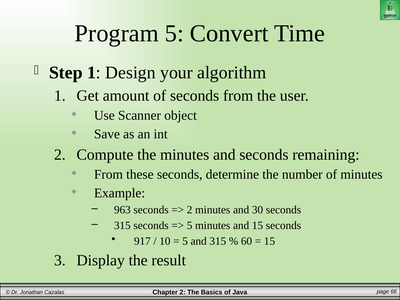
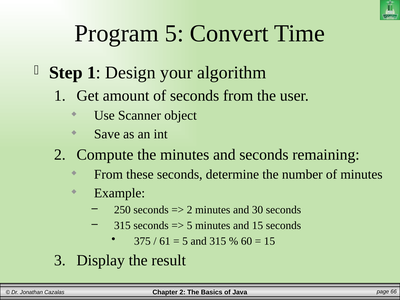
963: 963 -> 250
917: 917 -> 375
10: 10 -> 61
